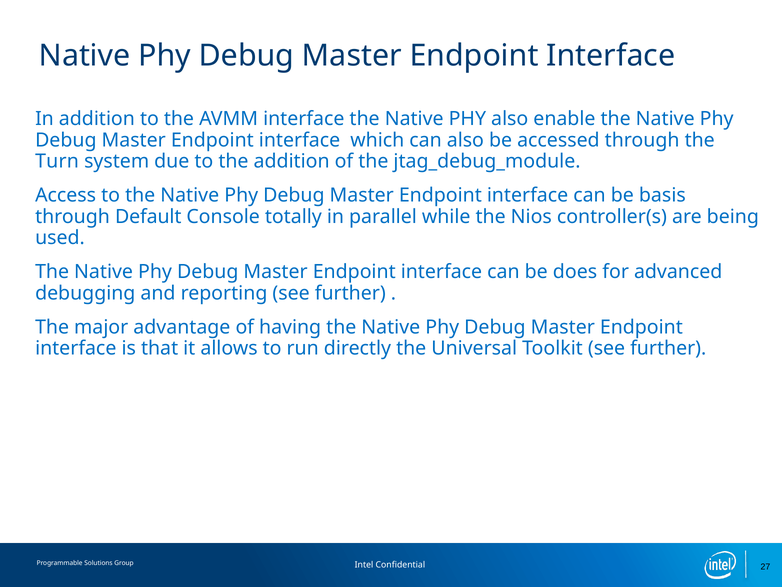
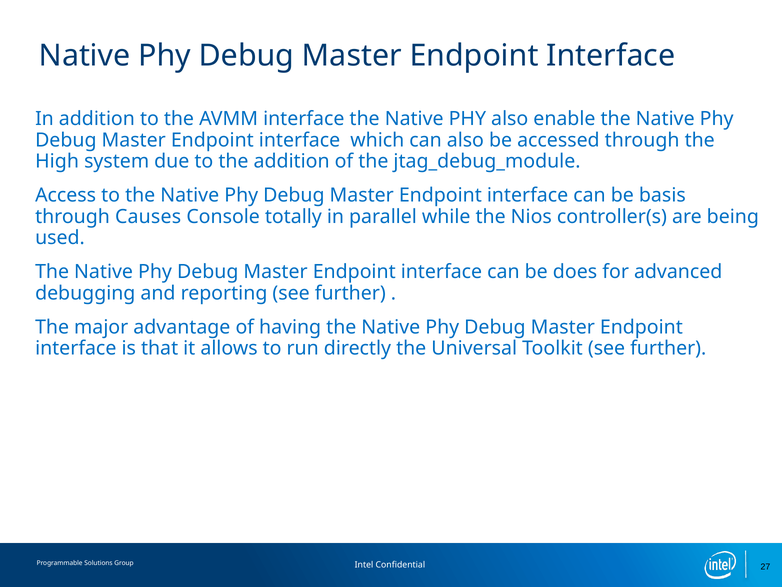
Turn: Turn -> High
Default: Default -> Causes
